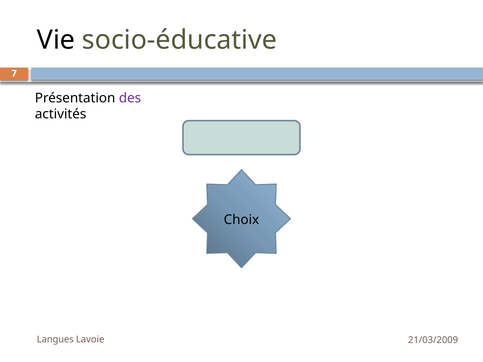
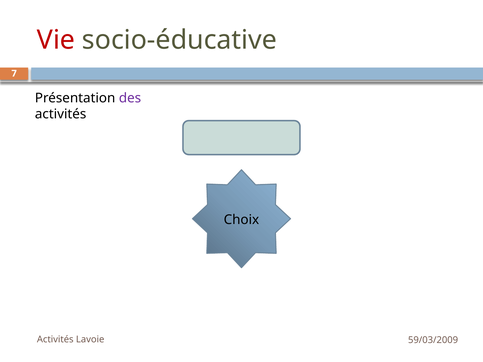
Vie colour: black -> red
Langues at (55, 340): Langues -> Activités
21/03/2009: 21/03/2009 -> 59/03/2009
